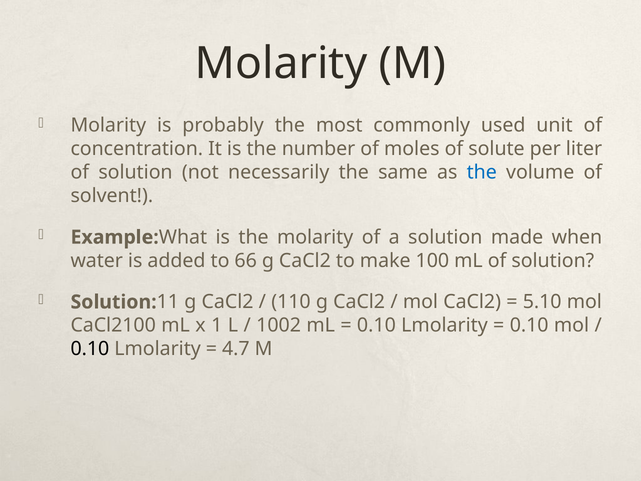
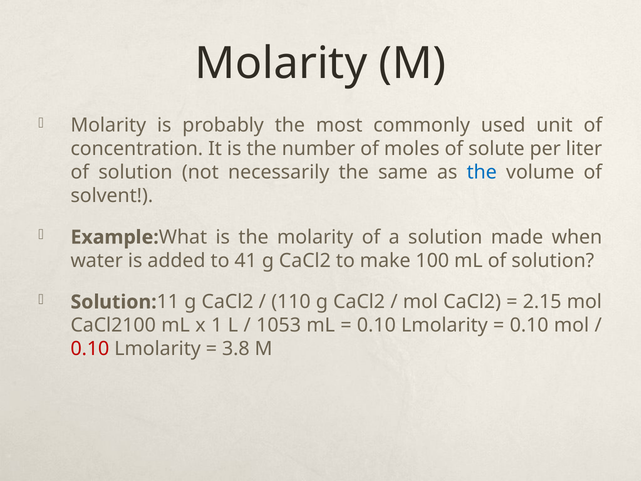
66: 66 -> 41
5.10: 5.10 -> 2.15
1002: 1002 -> 1053
0.10 at (90, 349) colour: black -> red
4.7: 4.7 -> 3.8
